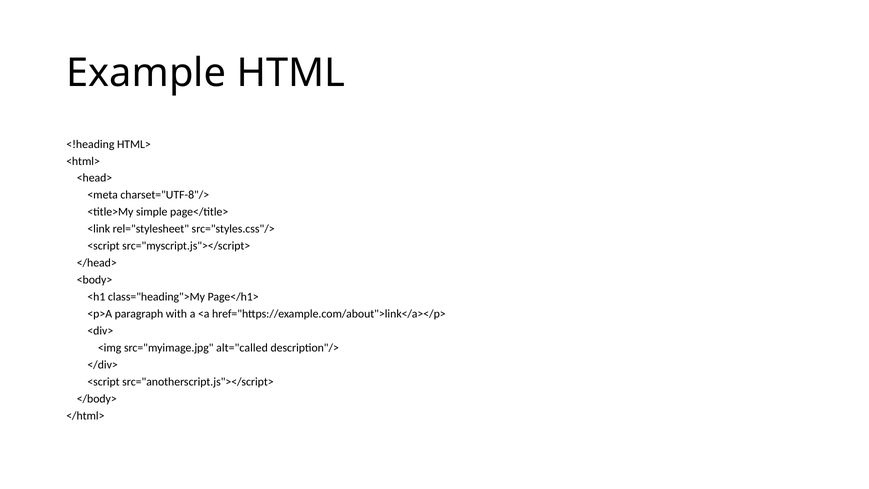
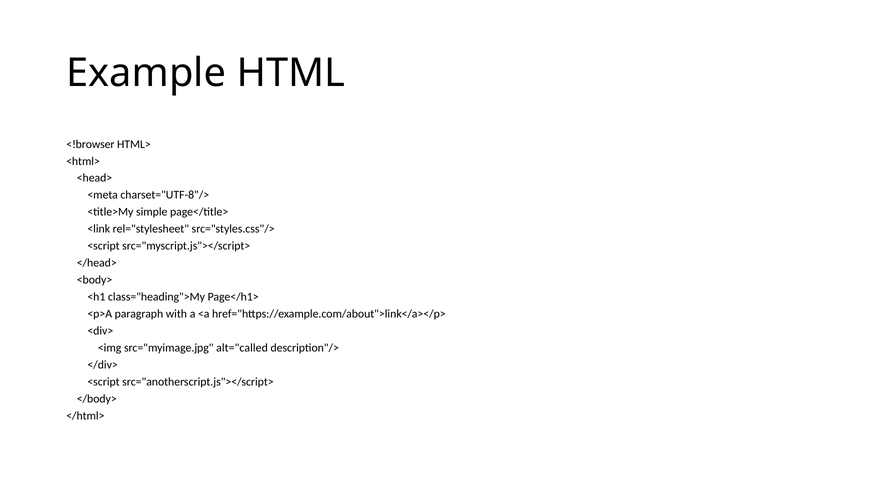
<!heading: <!heading -> <!browser
